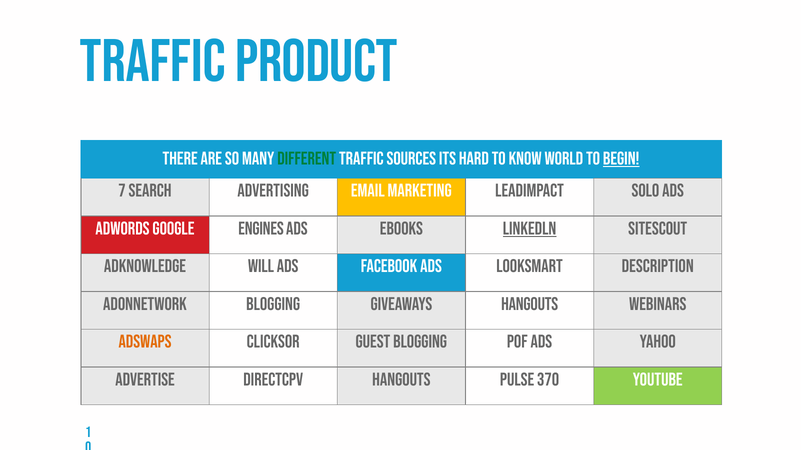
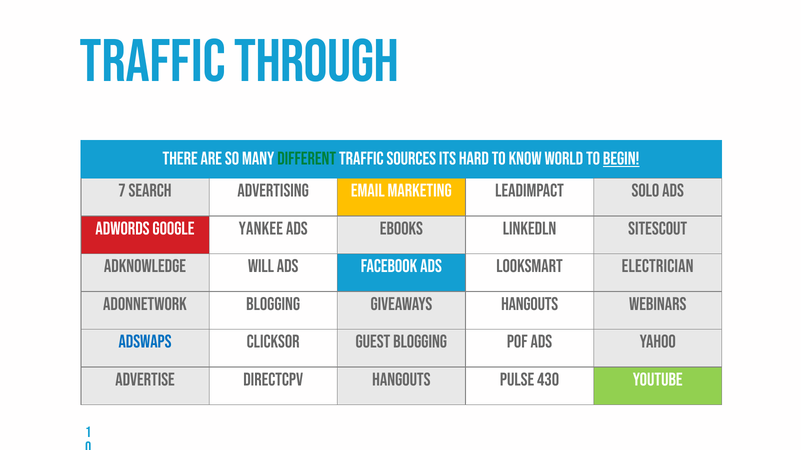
product: product -> through
Engines: Engines -> Yankee
linkedln underline: present -> none
Description: Description -> Electrician
adswaps colour: orange -> blue
370: 370 -> 430
